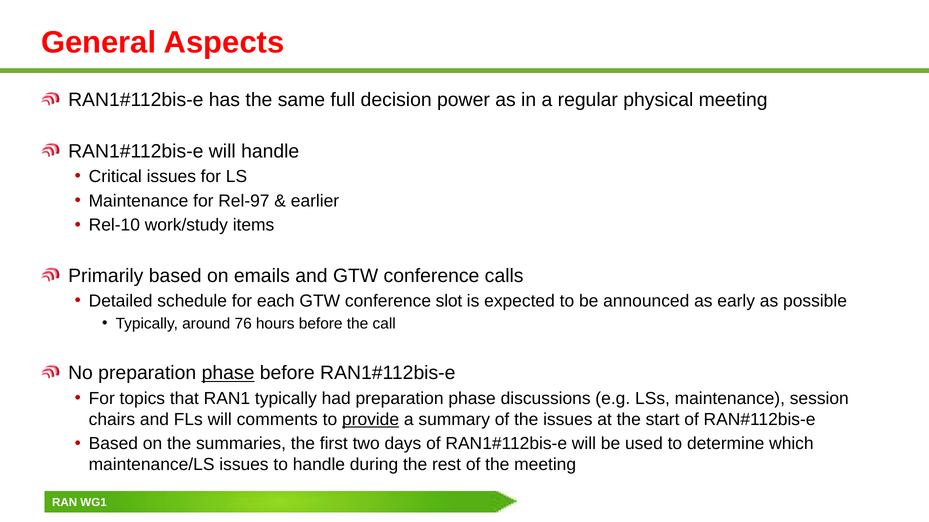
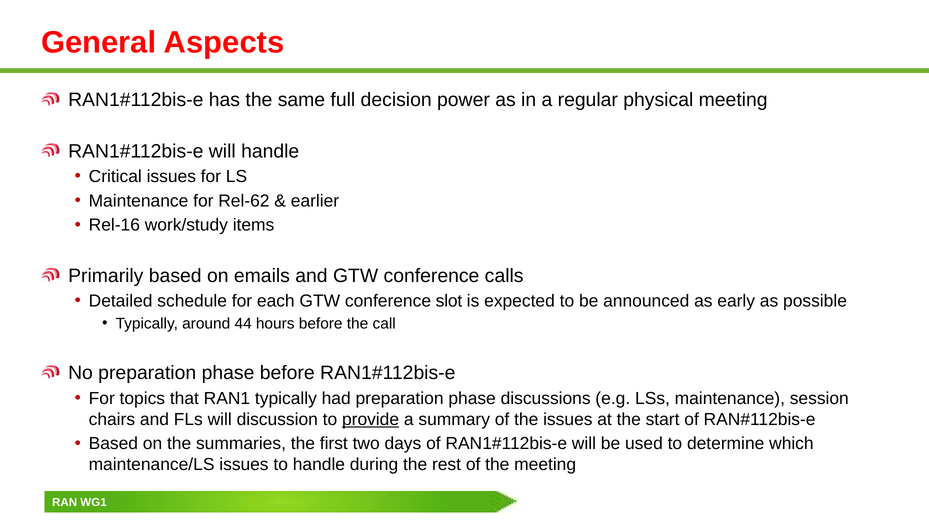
Rel-97: Rel-97 -> Rel-62
Rel-10: Rel-10 -> Rel-16
76: 76 -> 44
phase at (228, 373) underline: present -> none
comments: comments -> discussion
